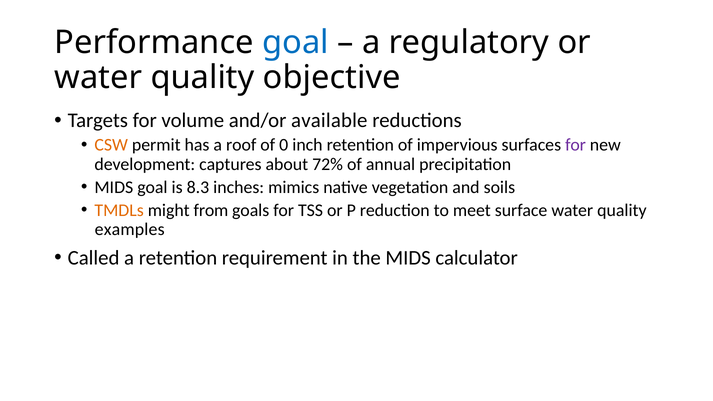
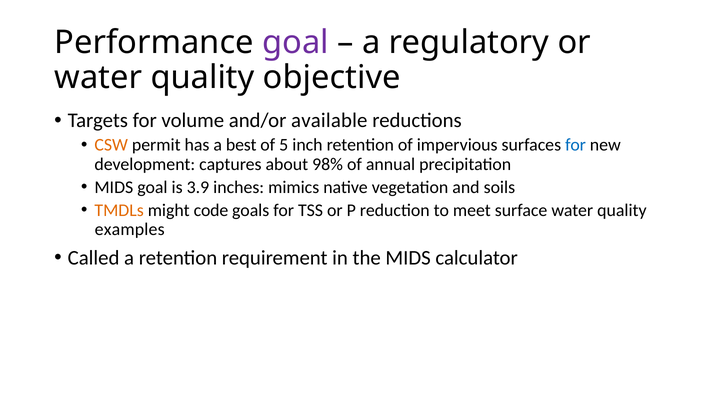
goal at (296, 42) colour: blue -> purple
roof: roof -> best
0: 0 -> 5
for at (576, 145) colour: purple -> blue
72%: 72% -> 98%
8.3: 8.3 -> 3.9
from: from -> code
